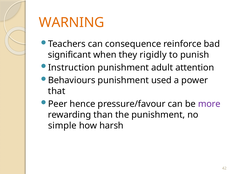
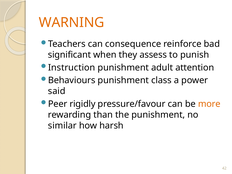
rigidly: rigidly -> assess
used: used -> class
that: that -> said
hence: hence -> rigidly
more colour: purple -> orange
simple: simple -> similar
